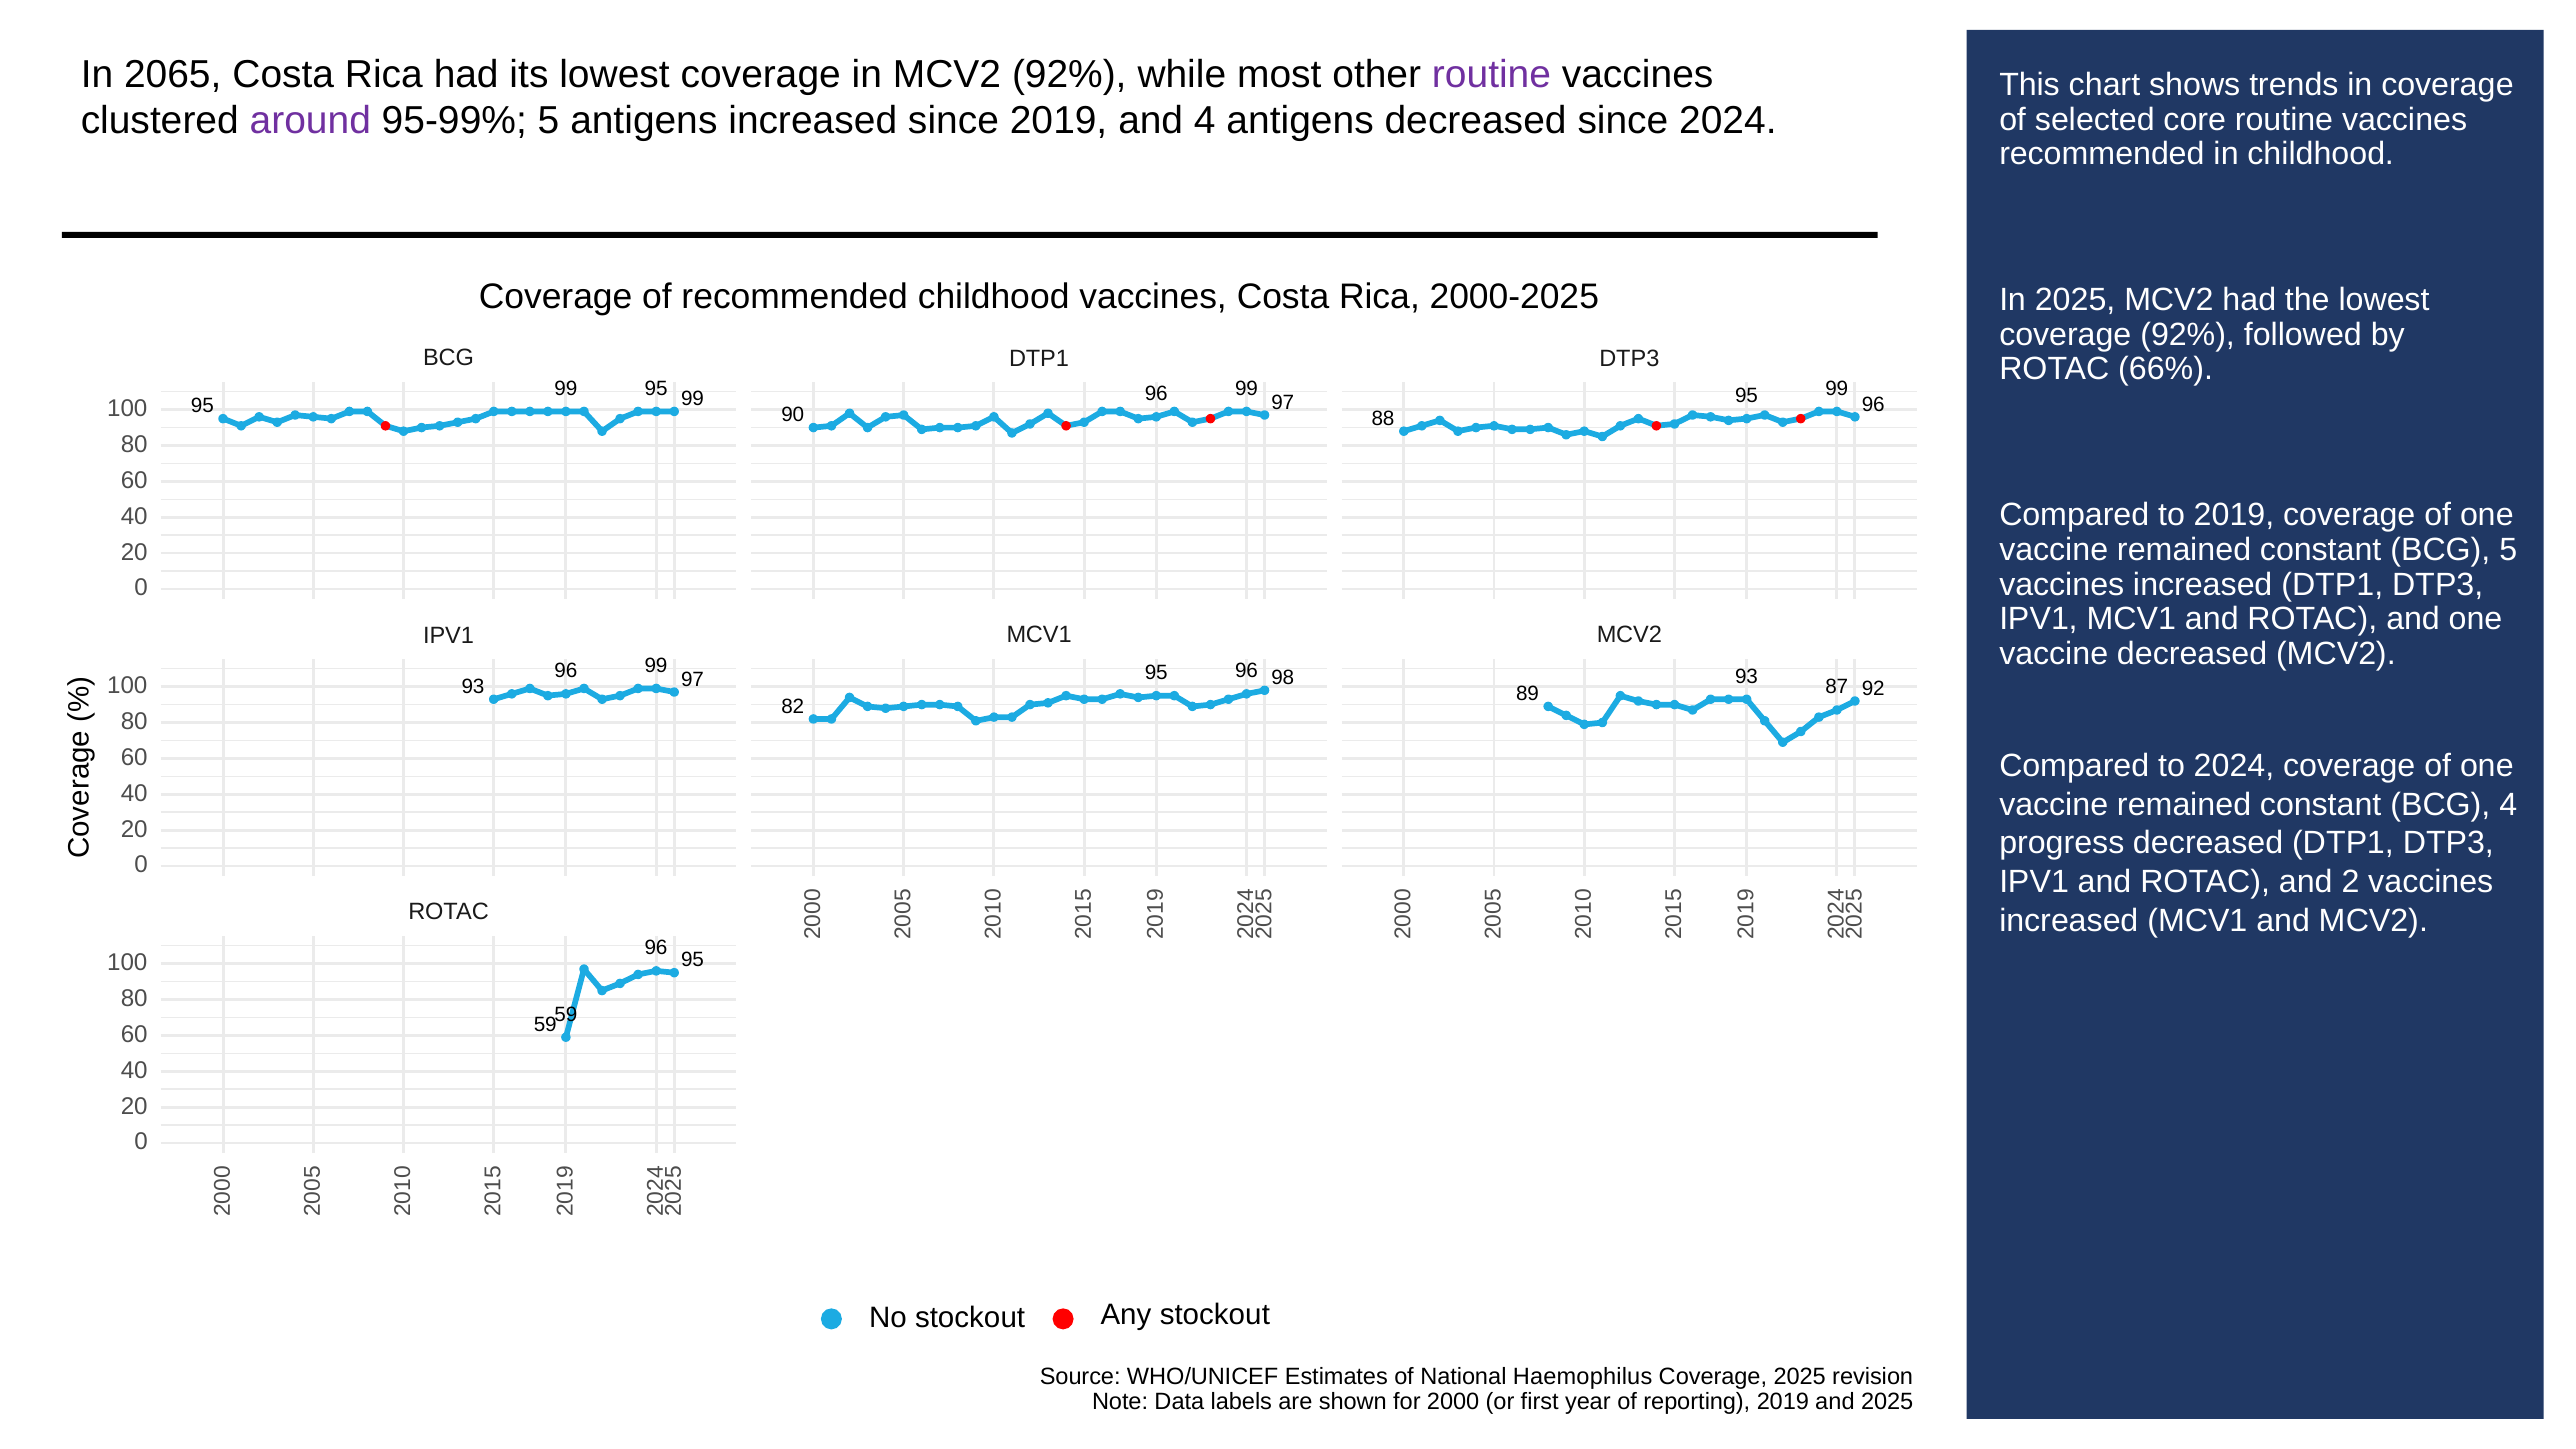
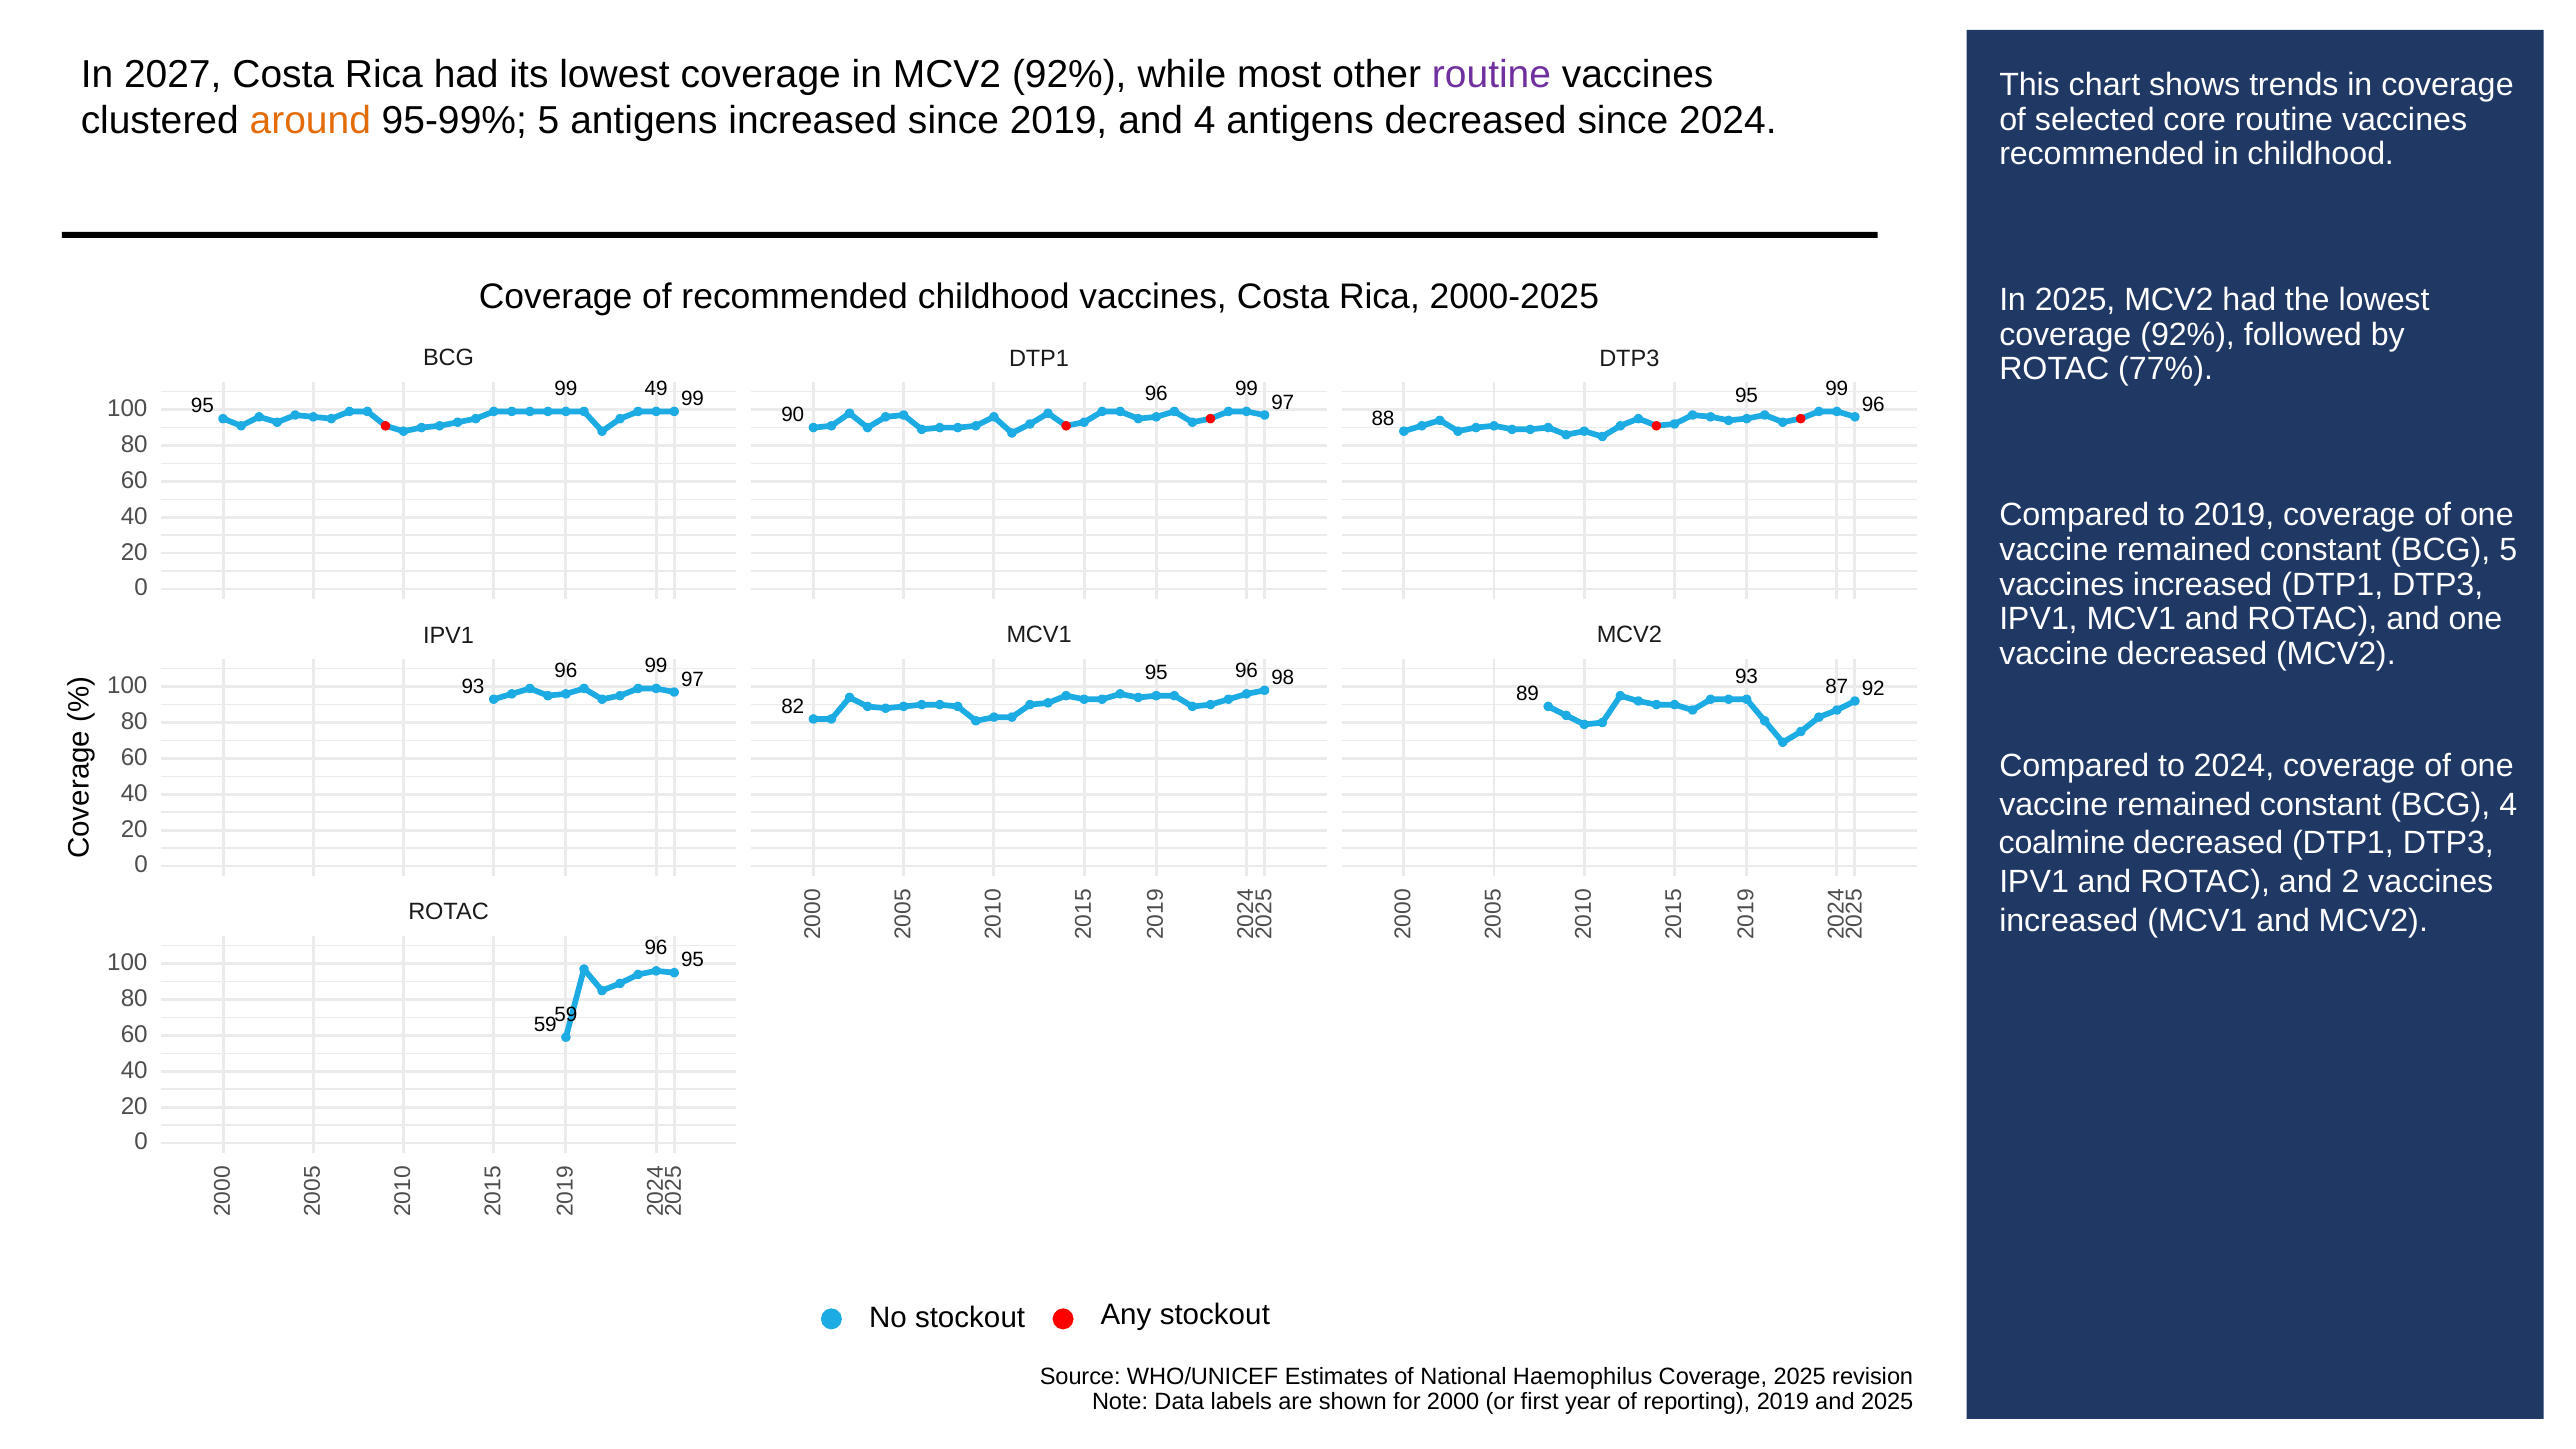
2065: 2065 -> 2027
around colour: purple -> orange
66%: 66% -> 77%
99 95: 95 -> 49
progress: progress -> coalmine
